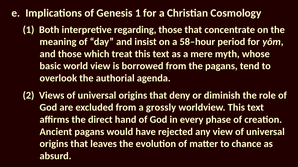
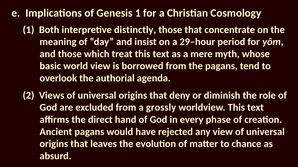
regarding: regarding -> distinctly
58–hour: 58–hour -> 29–hour
